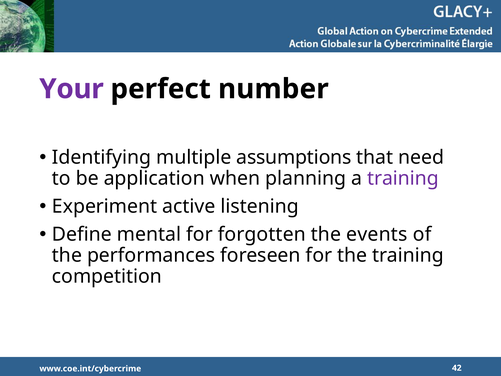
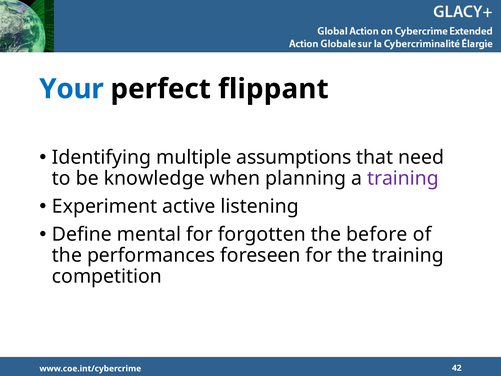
Your colour: purple -> blue
number: number -> flippant
application: application -> knowledge
events: events -> before
